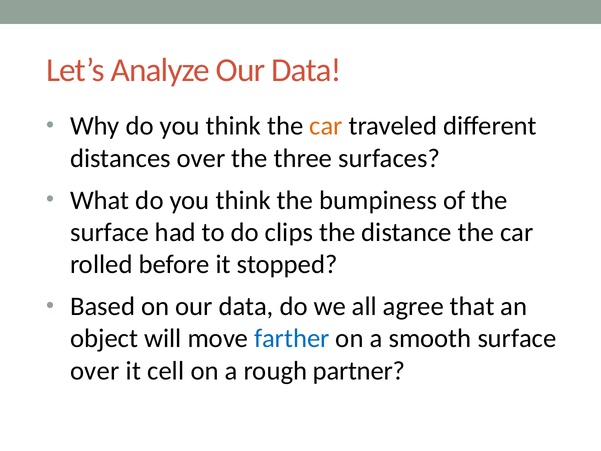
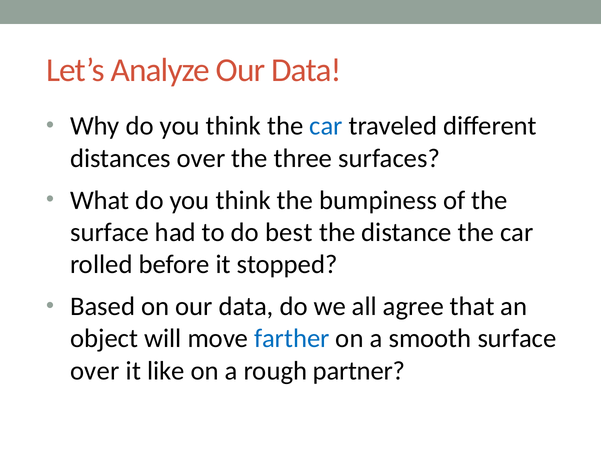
car at (326, 126) colour: orange -> blue
clips: clips -> best
cell: cell -> like
